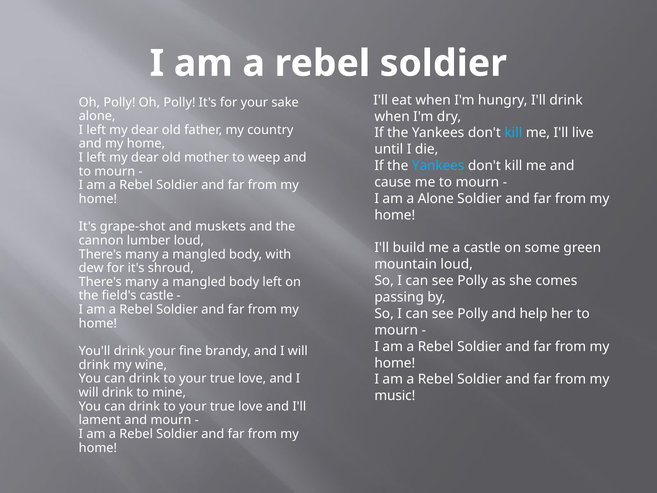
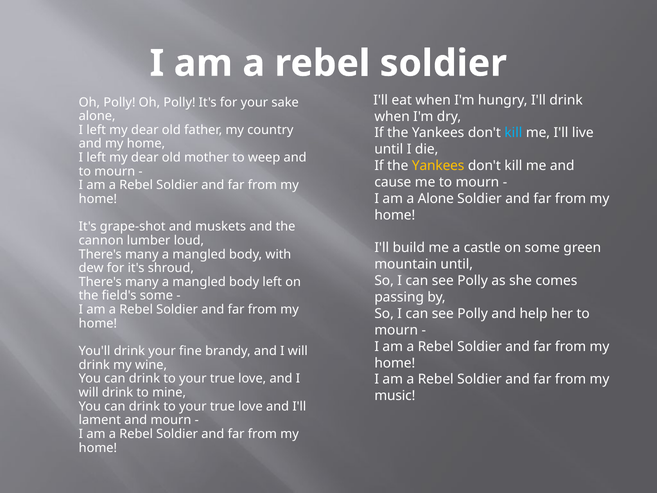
Yankees at (438, 166) colour: light blue -> yellow
mountain loud: loud -> until
field's castle: castle -> some
